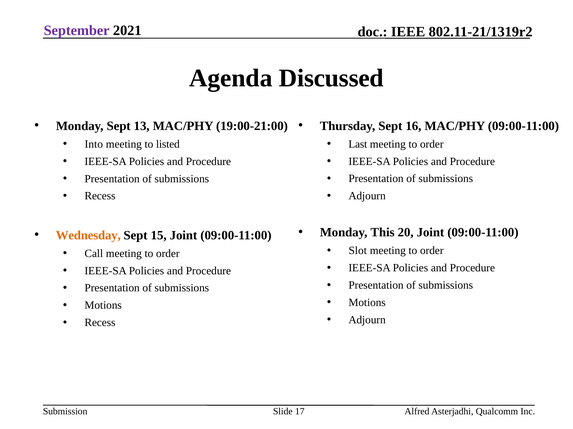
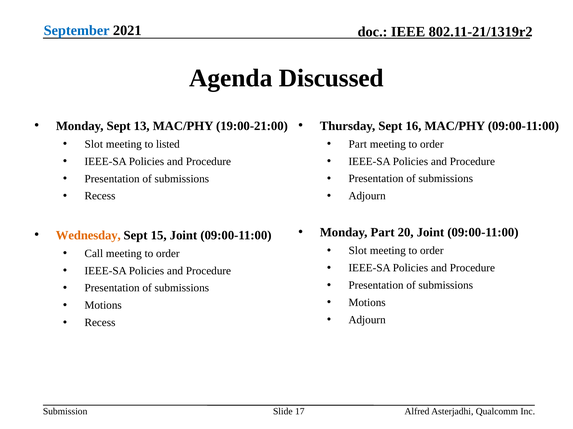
September colour: purple -> blue
Into at (94, 144): Into -> Slot
Last at (358, 144): Last -> Part
Monday This: This -> Part
